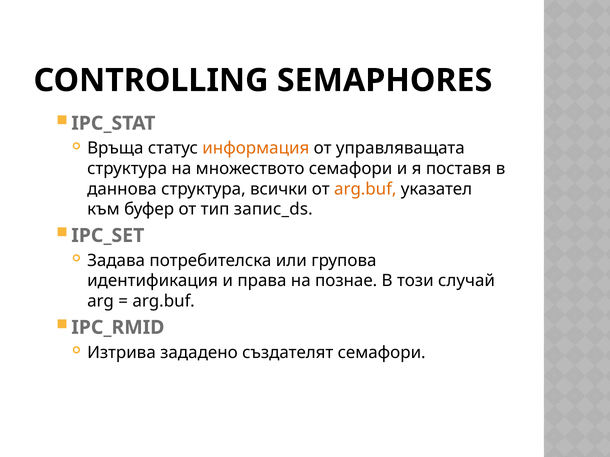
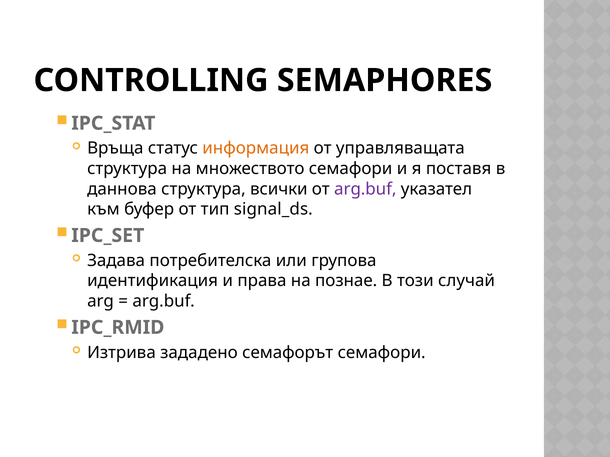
arg.buf at (365, 189) colour: orange -> purple
запис_ds: запис_ds -> signal_ds
създателят: създателят -> семафорът
